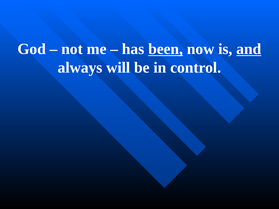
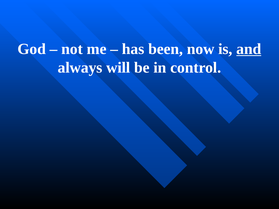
been underline: present -> none
